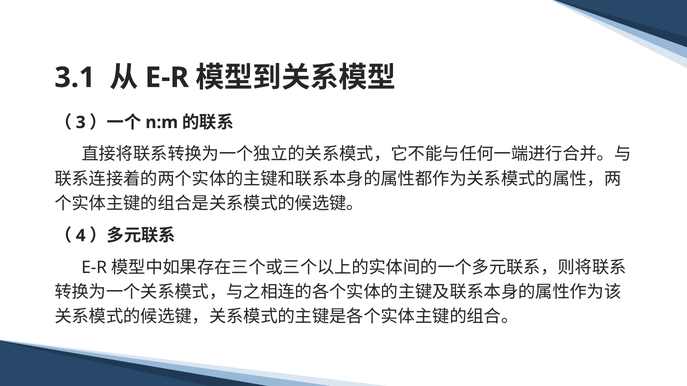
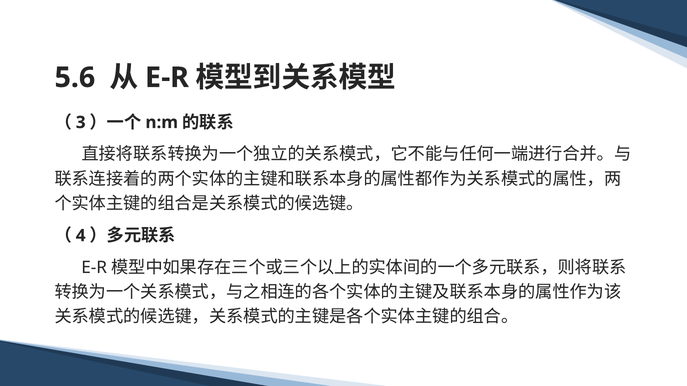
3.1: 3.1 -> 5.6
